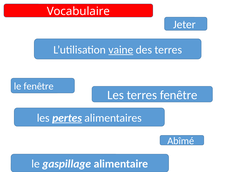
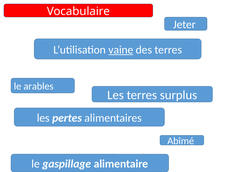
le fenêtre: fenêtre -> arables
terres fenêtre: fenêtre -> surplus
pertes underline: present -> none
